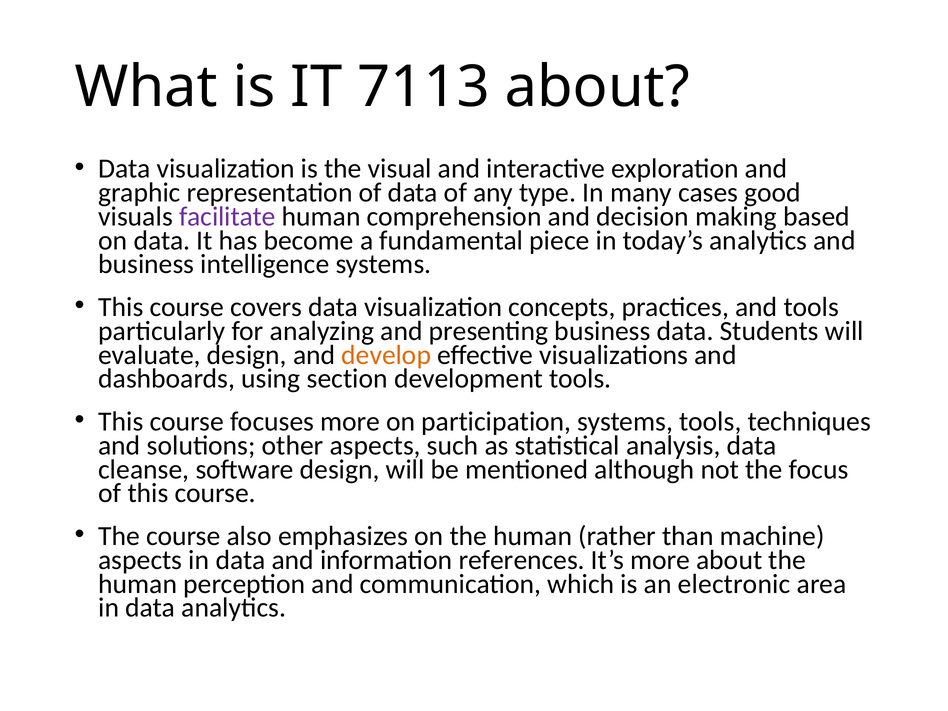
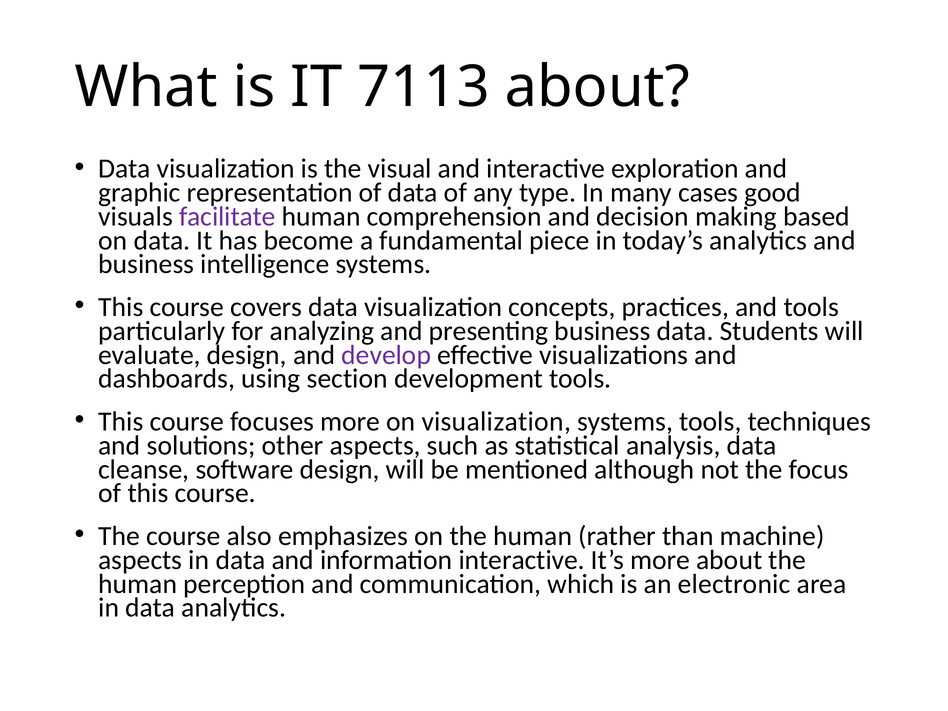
develop colour: orange -> purple
on participation: participation -> visualization
information references: references -> interactive
